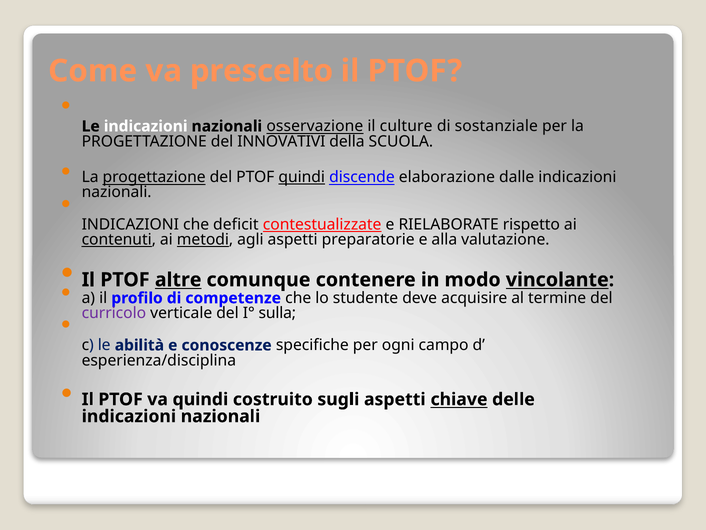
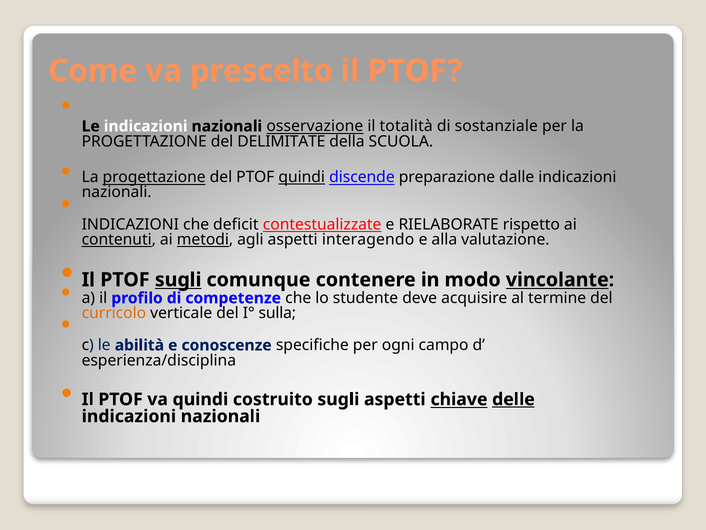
culture: culture -> totalità
INNOVATIVI: INNOVATIVI -> DELIMITATE
elaborazione: elaborazione -> preparazione
preparatorie: preparatorie -> interagendo
PTOF altre: altre -> sugli
curricolo colour: purple -> orange
delle underline: none -> present
